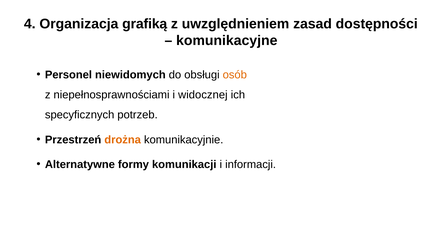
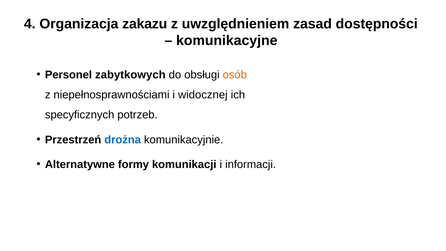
grafiką: grafiką -> zakazu
niewidomych: niewidomych -> zabytkowych
drożna colour: orange -> blue
